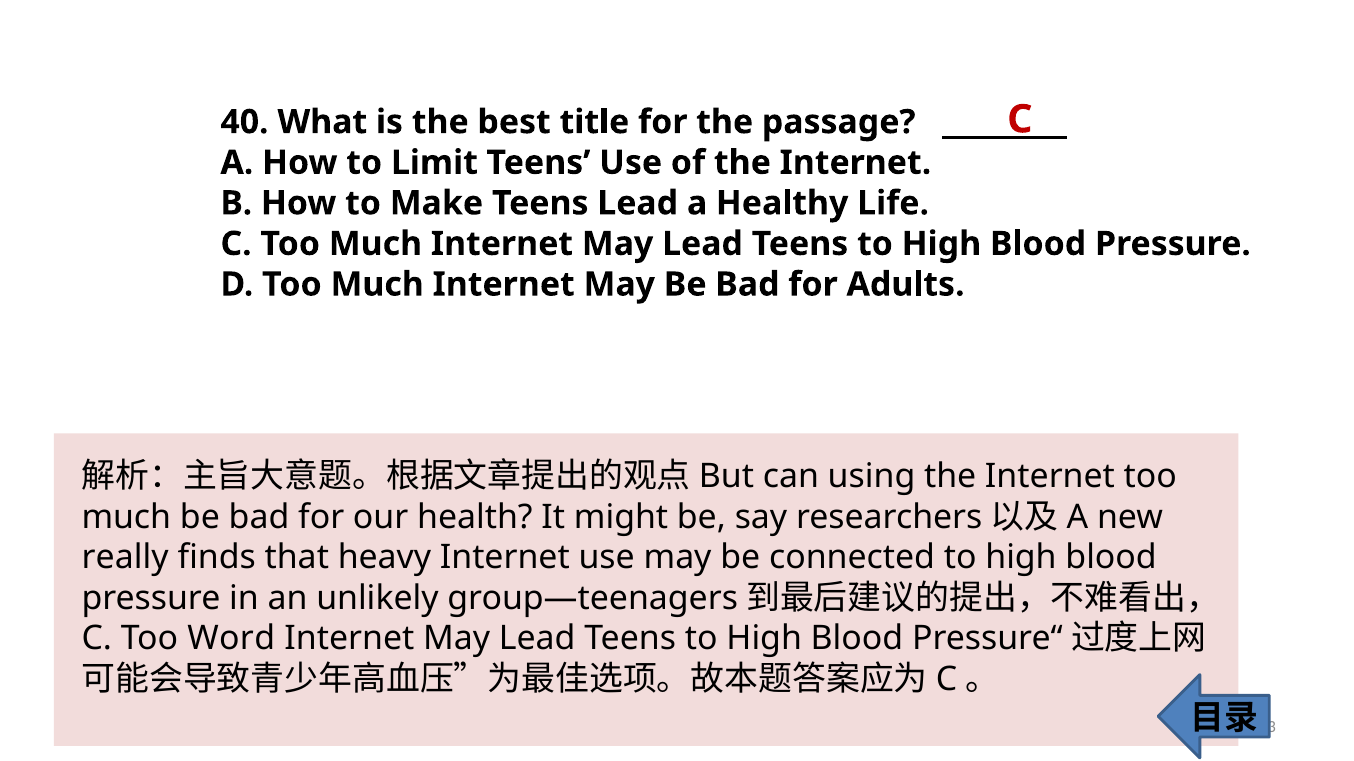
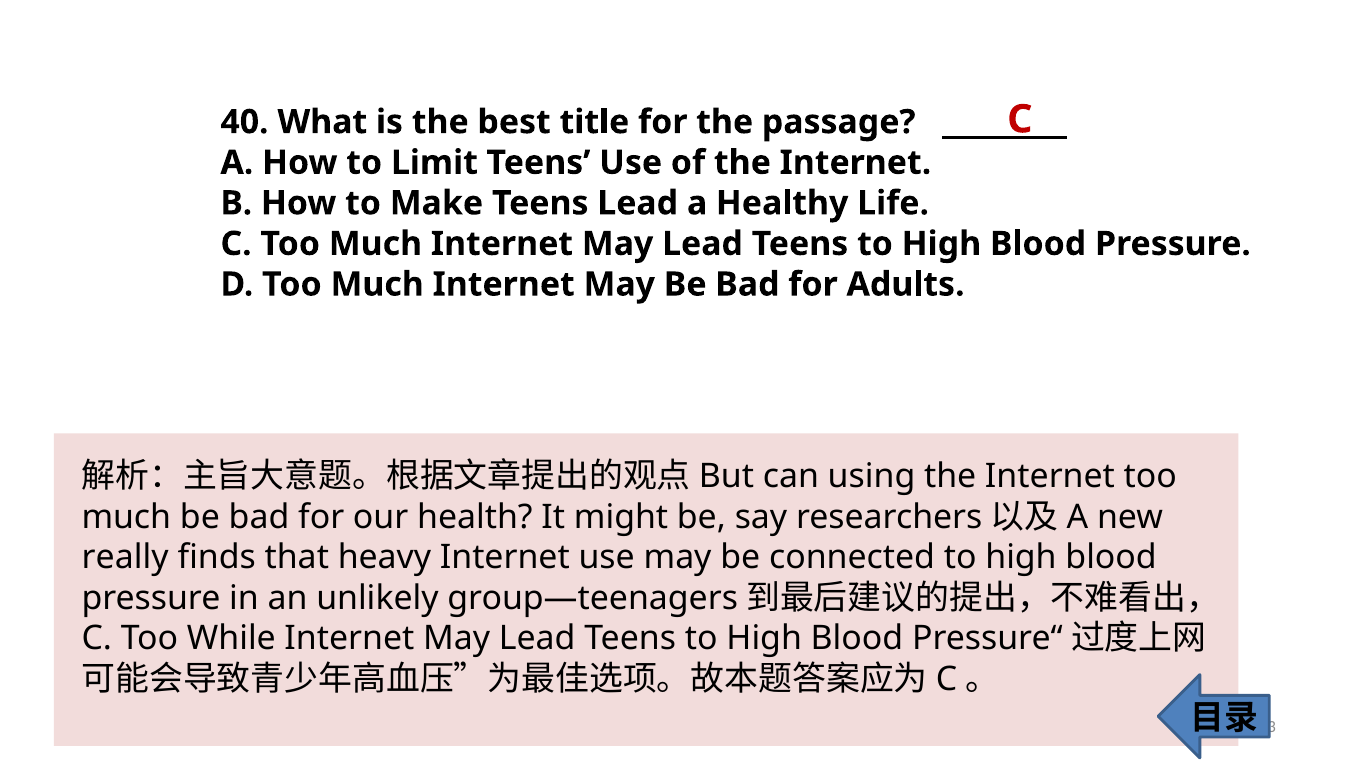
Word: Word -> While
